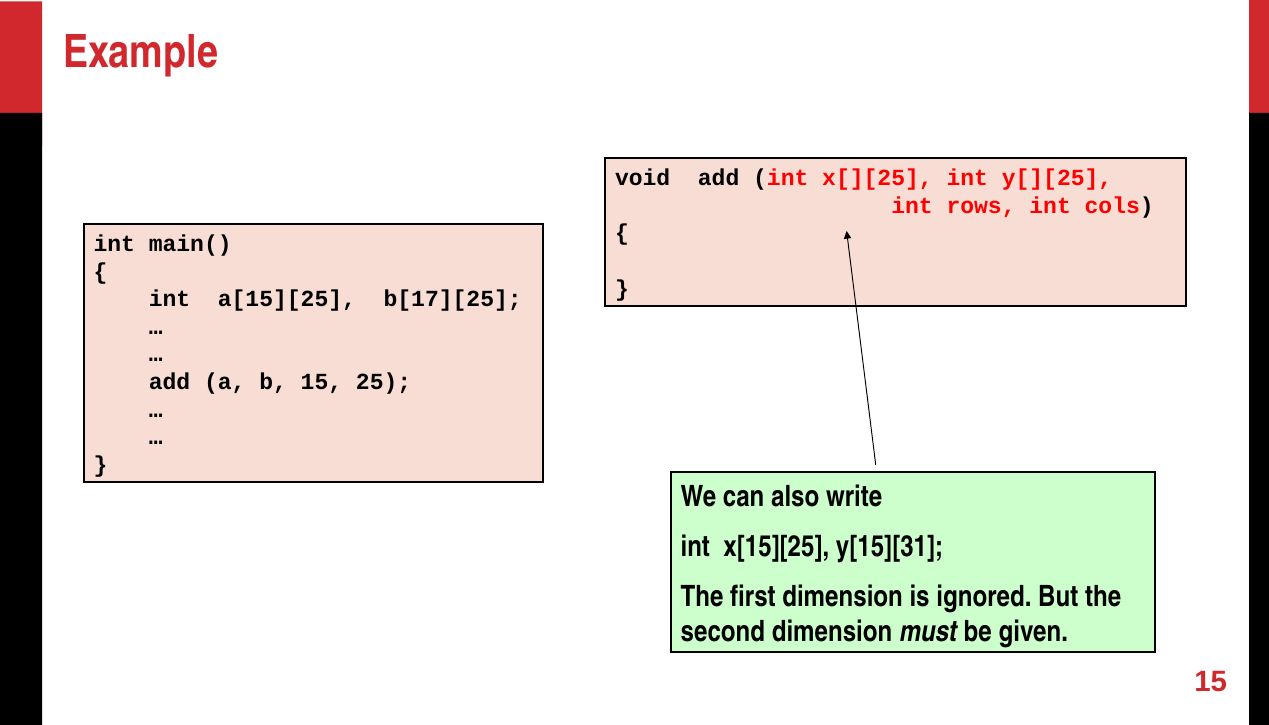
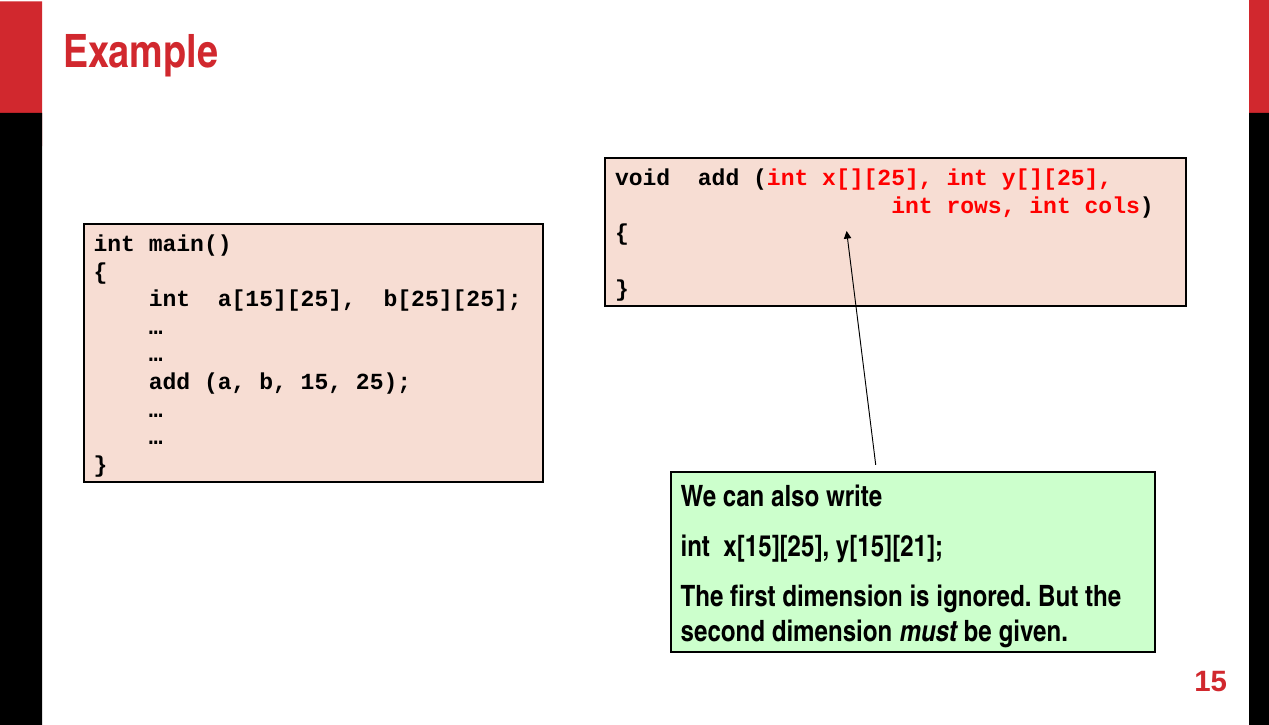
b[17][25: b[17][25 -> b[25][25
y[15][31: y[15][31 -> y[15][21
